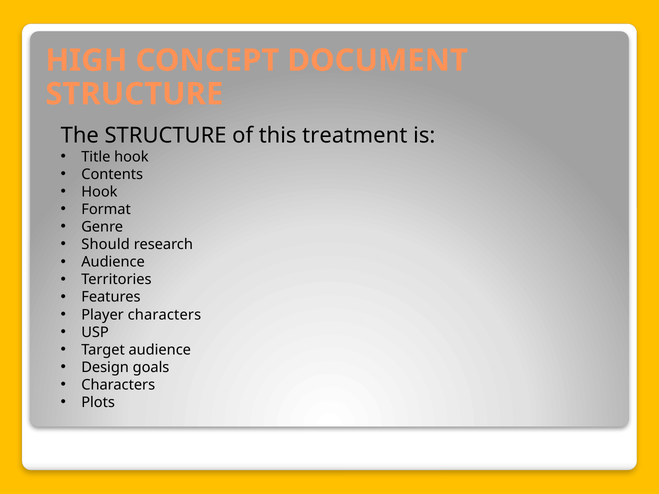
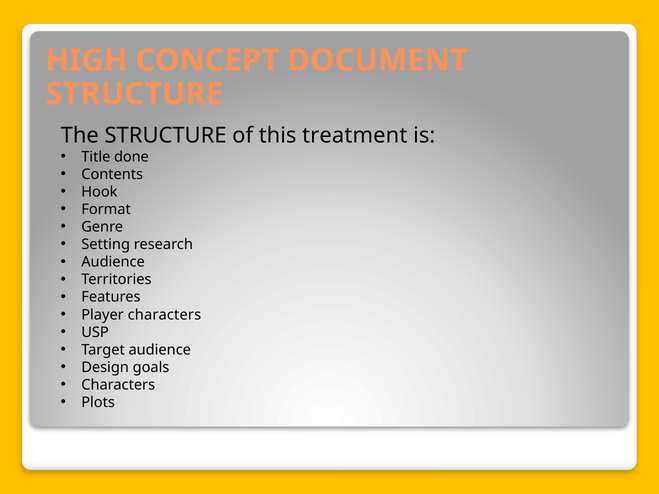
Title hook: hook -> done
Should: Should -> Setting
